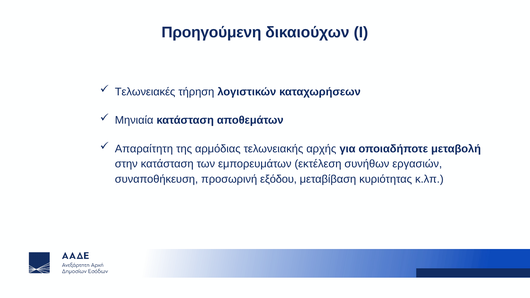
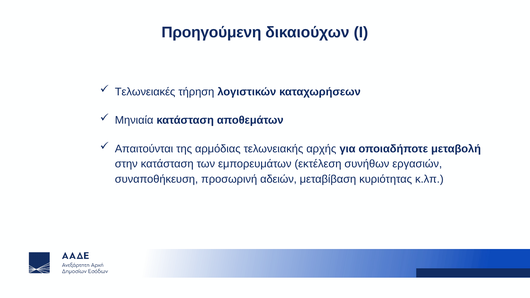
Απαραίτητη: Απαραίτητη -> Απαιτούνται
εξόδου: εξόδου -> αδειών
